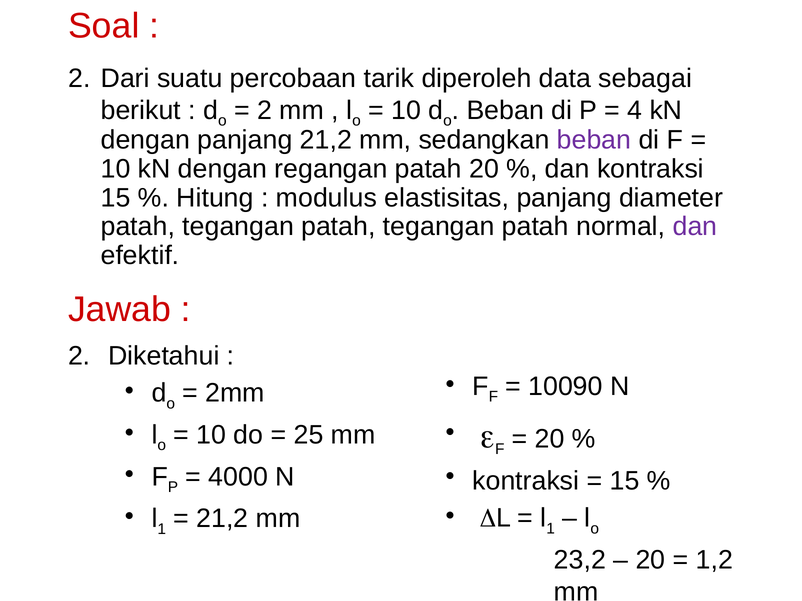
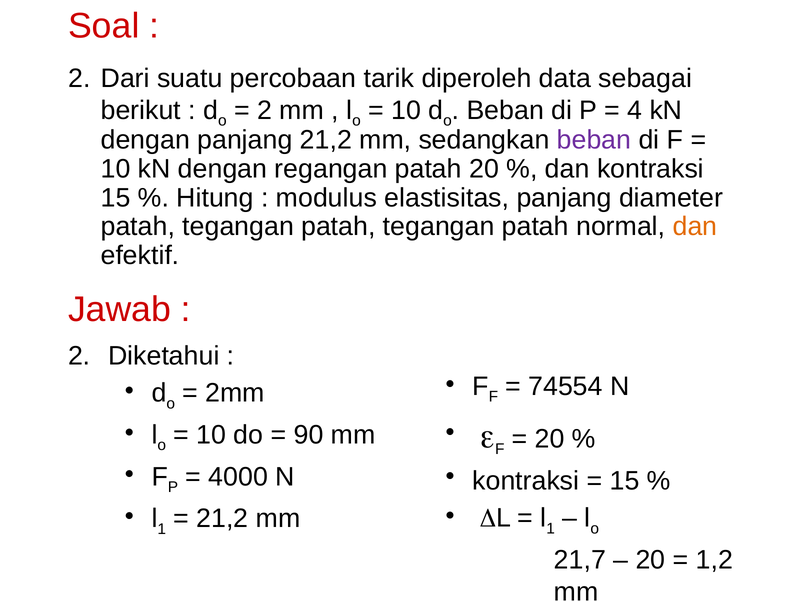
dan at (695, 227) colour: purple -> orange
10090: 10090 -> 74554
25: 25 -> 90
23,2: 23,2 -> 21,7
